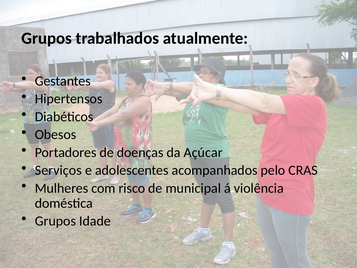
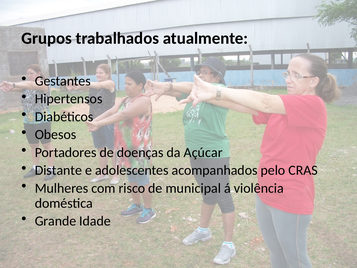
Serviços: Serviços -> Distante
Grupos at (55, 221): Grupos -> Grande
